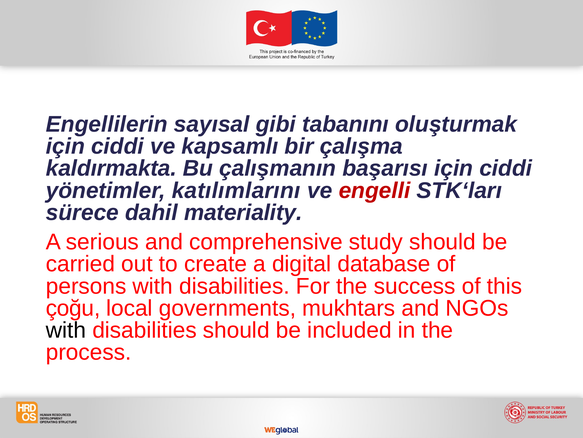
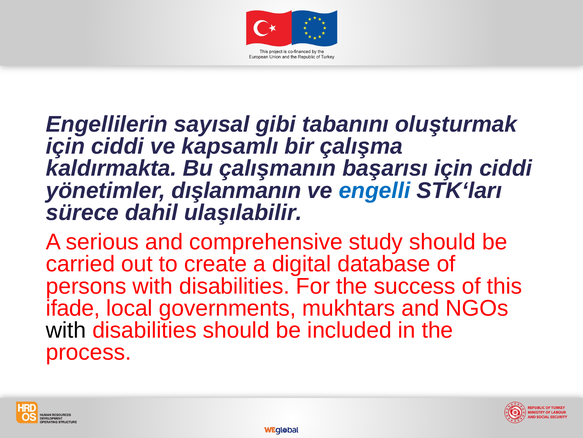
katılımlarını: katılımlarını -> dışlanmanın
engelli colour: red -> blue
materiality: materiality -> ulaşılabilir
çoğu: çoğu -> ifade
